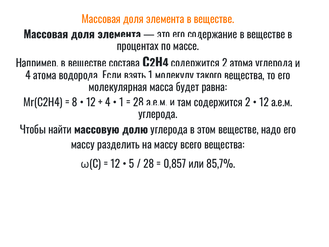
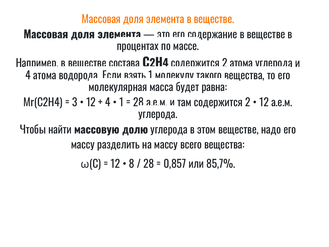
8: 8 -> 3
5: 5 -> 8
